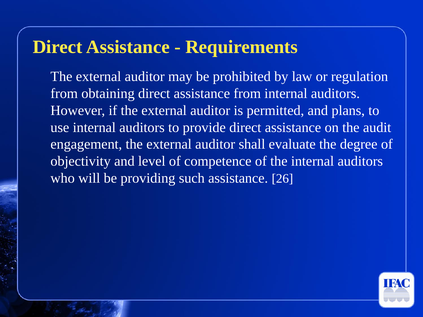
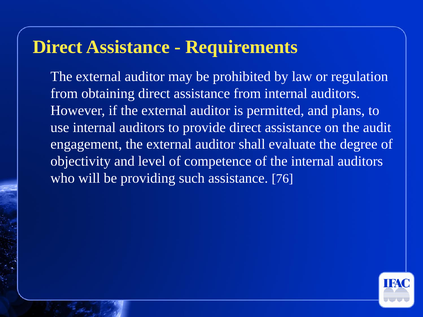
26: 26 -> 76
